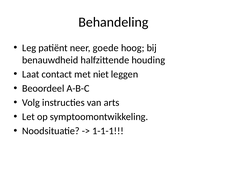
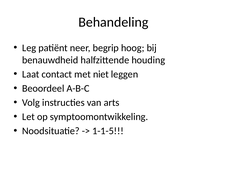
goede: goede -> begrip
1-1-1: 1-1-1 -> 1-1-5
